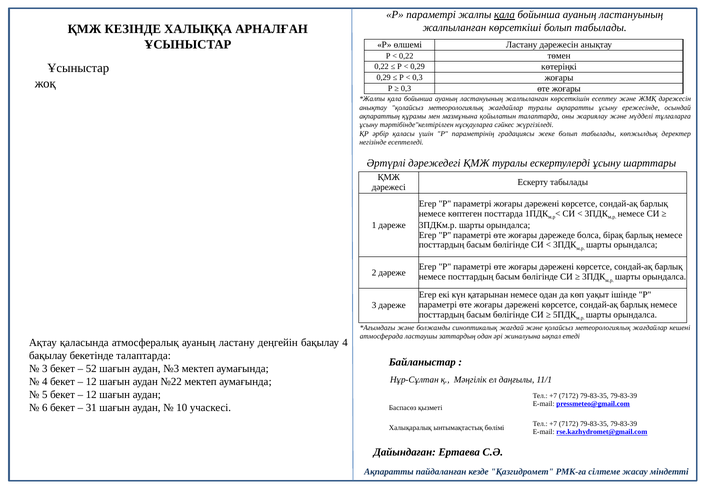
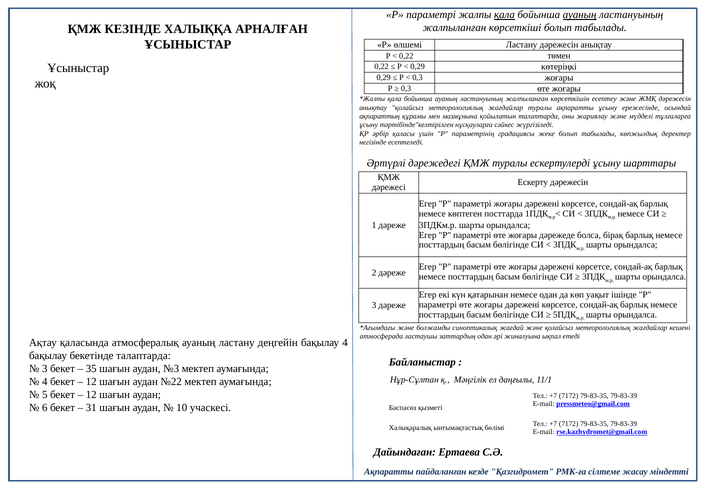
ауаның at (580, 15) underline: none -> present
Ескерту табылады: табылады -> дәрежесін
52: 52 -> 35
